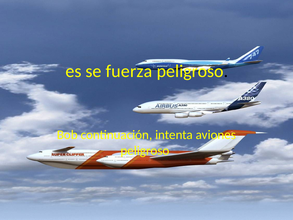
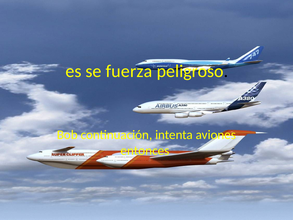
peligroso at (145, 150): peligroso -> entonces
